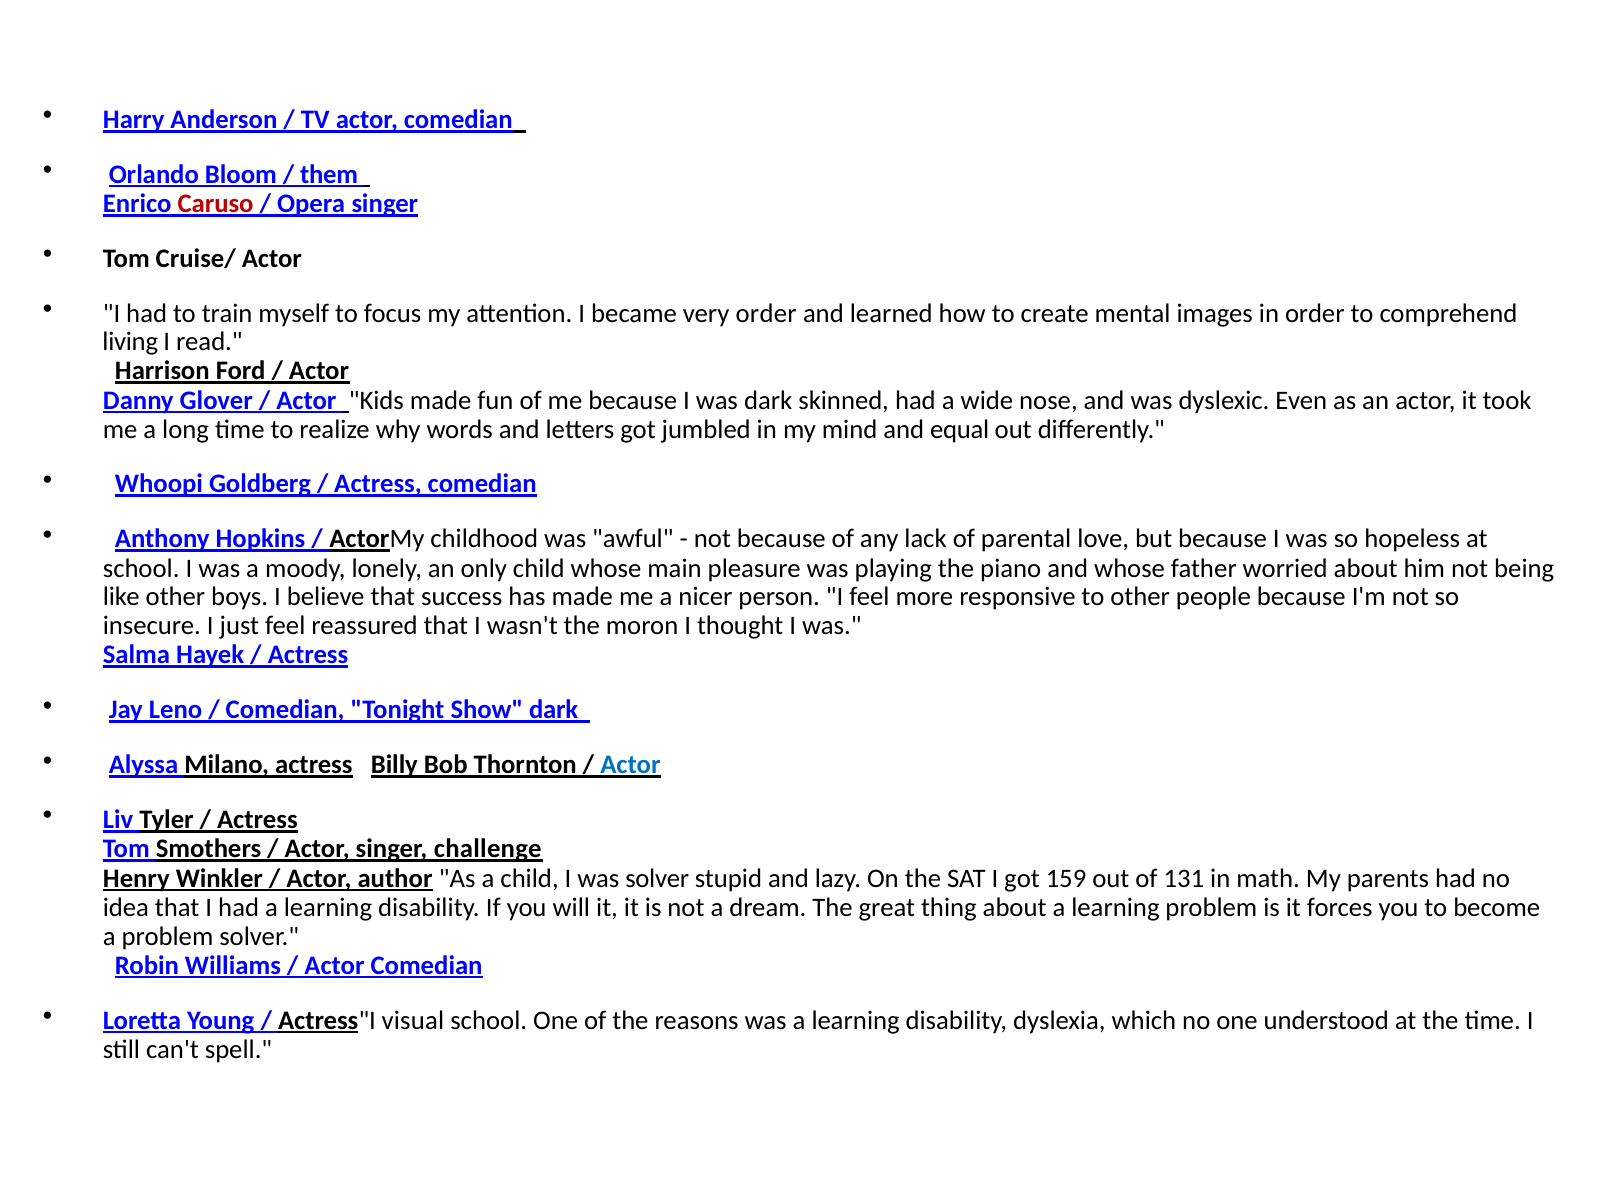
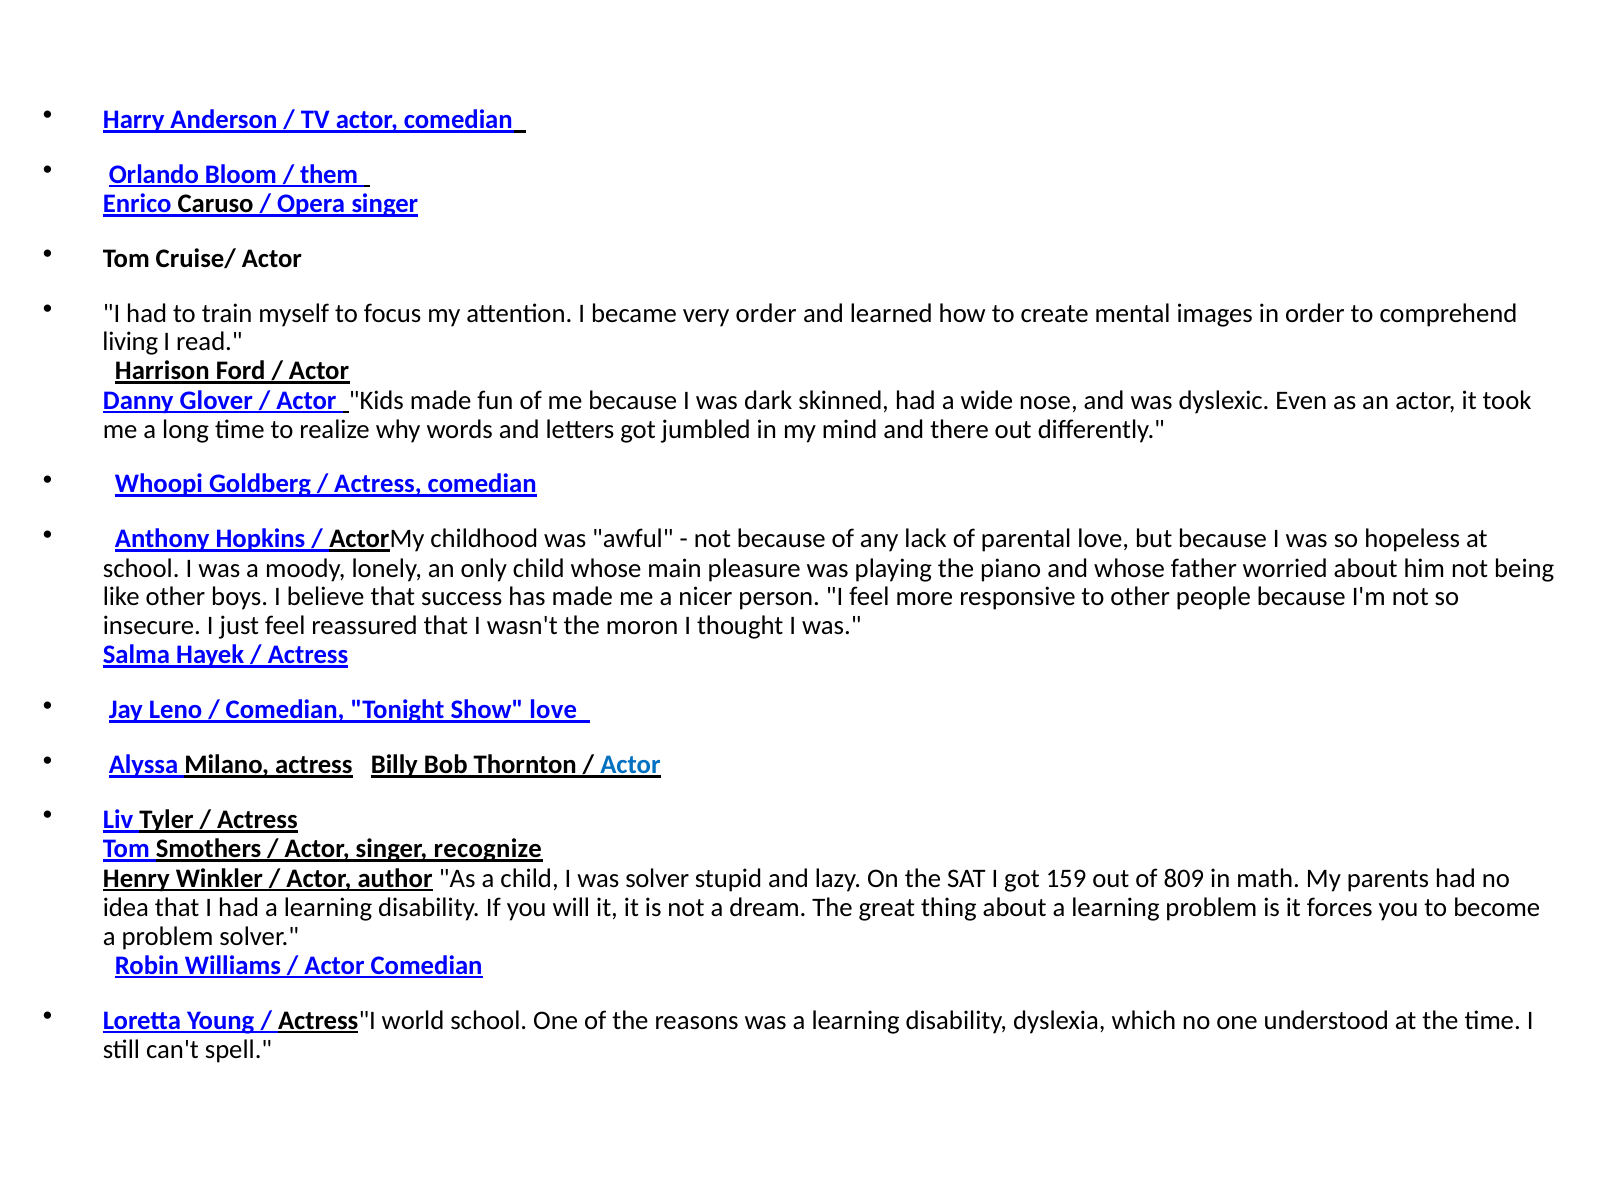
Caruso colour: red -> black
equal: equal -> there
Show dark: dark -> love
challenge: challenge -> recognize
131: 131 -> 809
visual: visual -> world
